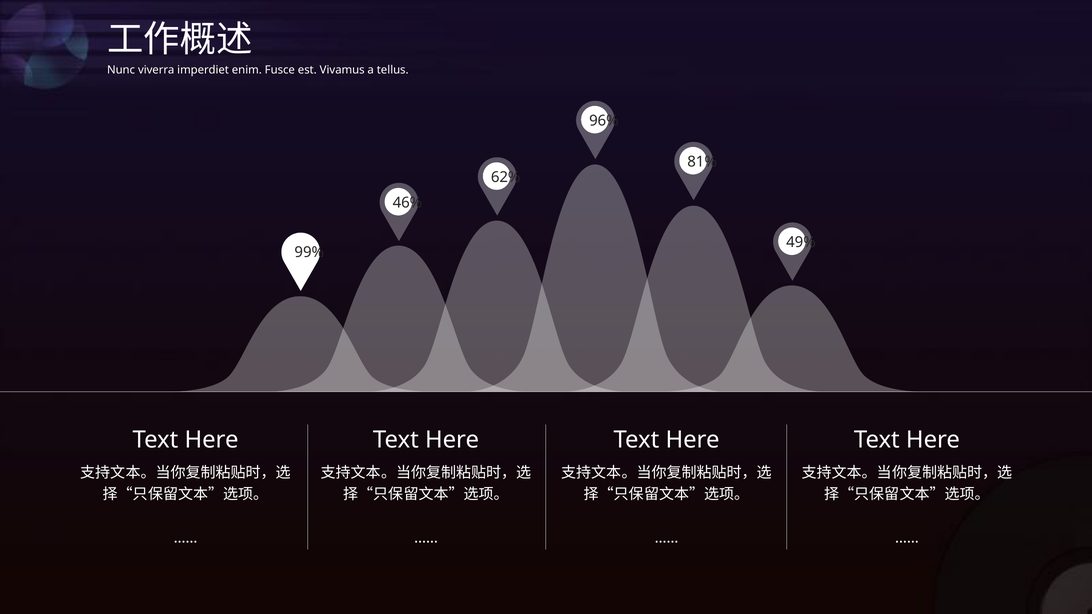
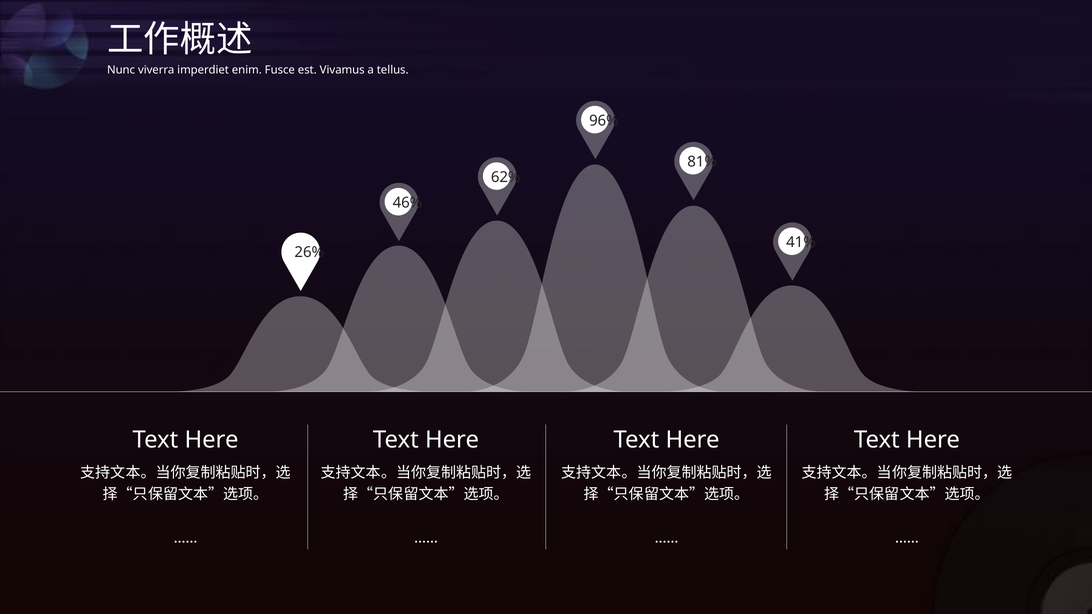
49%: 49% -> 41%
99%: 99% -> 26%
